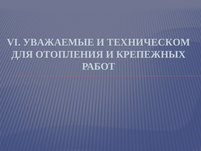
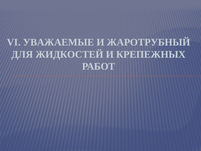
ТЕХНИЧЕСКОМ: ТЕХНИЧЕСКОМ -> ЖАРОТРУБНЫЙ
ОТОПЛЕНИЯ: ОТОПЛЕНИЯ -> ЖИДКОСТЕЙ
